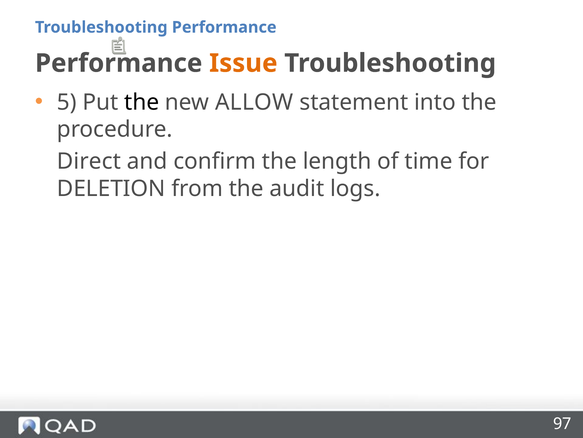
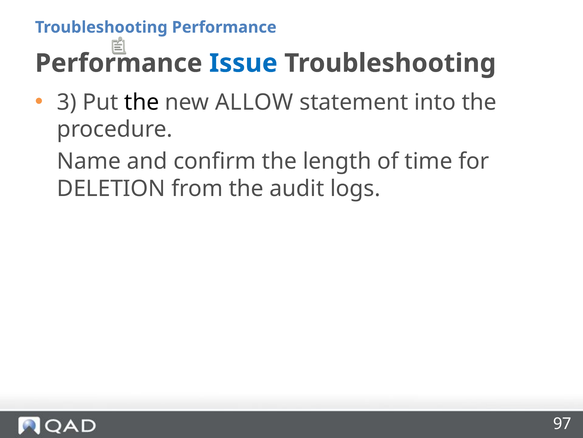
Issue colour: orange -> blue
5: 5 -> 3
Direct: Direct -> Name
